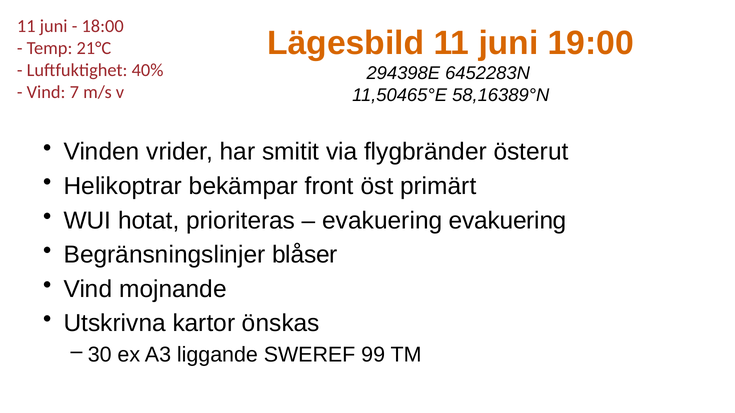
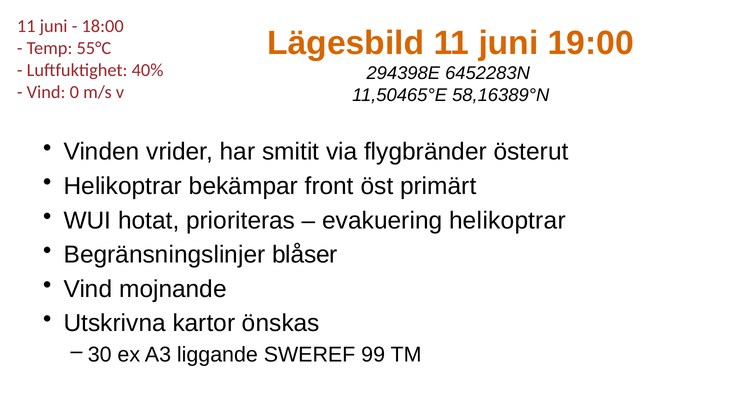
21°C: 21°C -> 55°C
7: 7 -> 0
evakuering evakuering: evakuering -> helikoptrar
